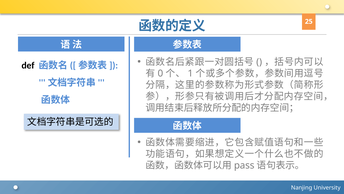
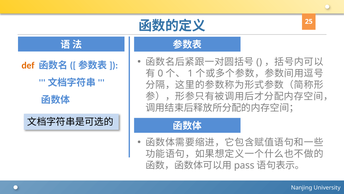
def colour: black -> orange
